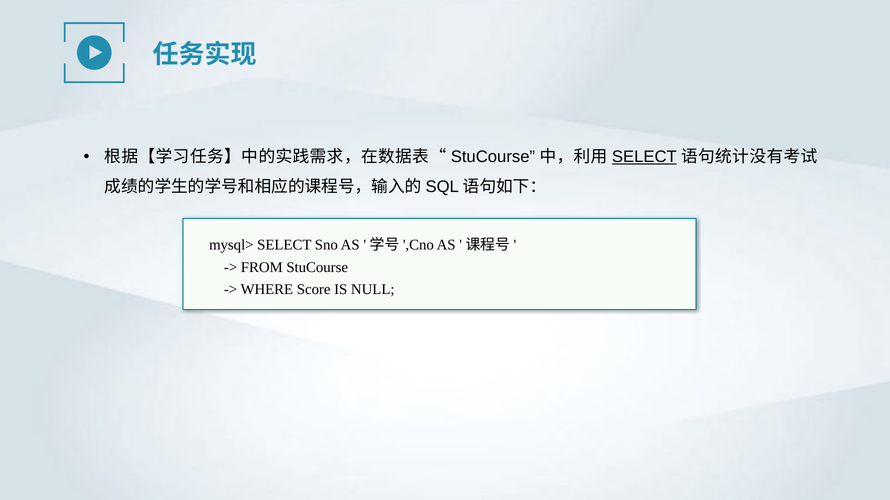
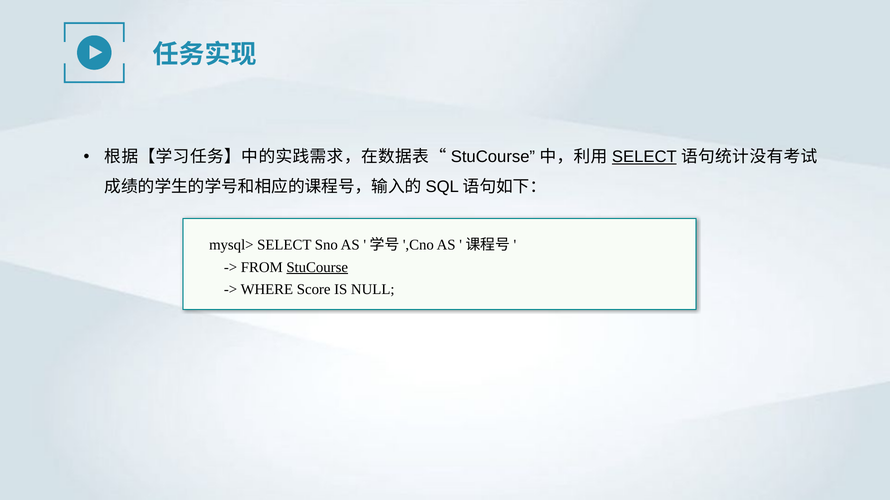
StuCourse at (317, 268) underline: none -> present
